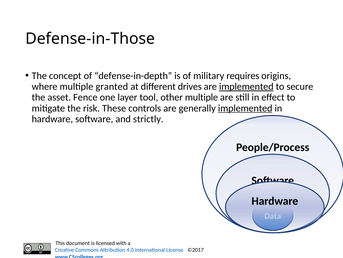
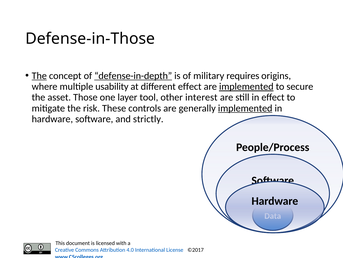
The at (39, 76) underline: none -> present
defense-in-depth underline: none -> present
granted: granted -> usability
different drives: drives -> effect
Fence: Fence -> Those
other multiple: multiple -> interest
